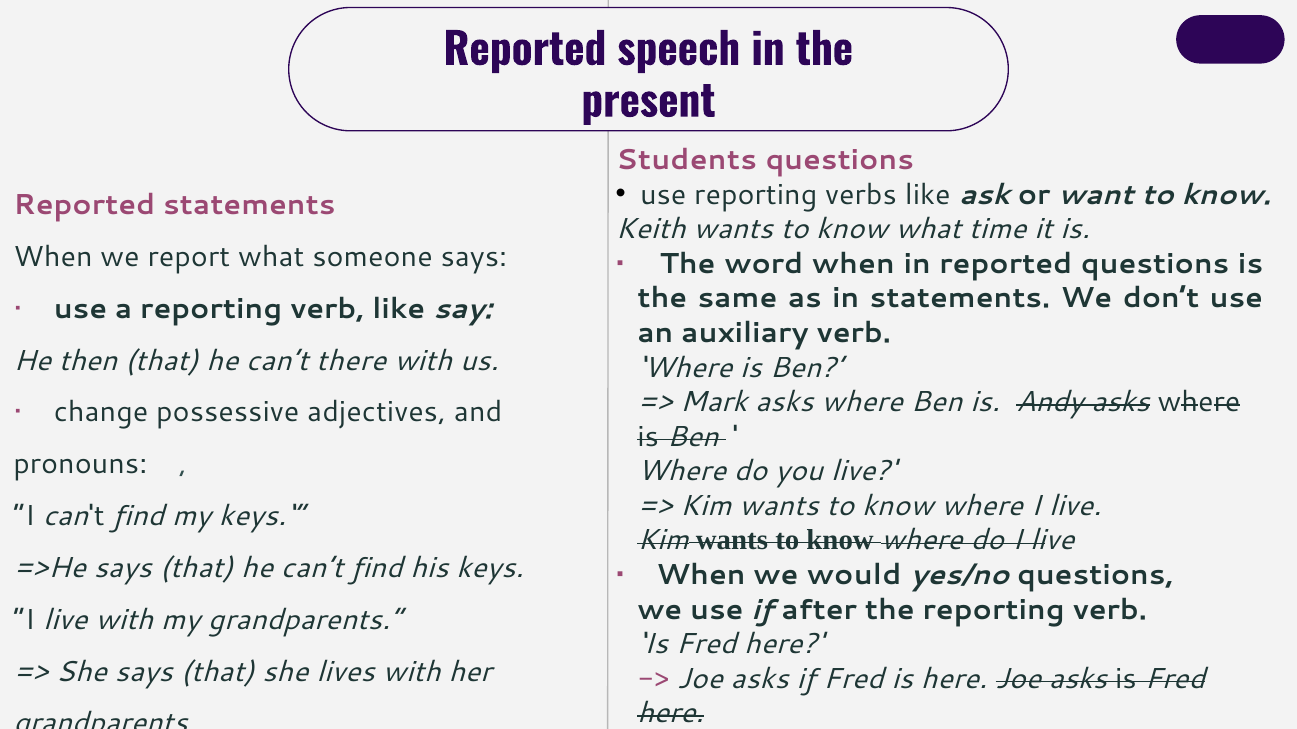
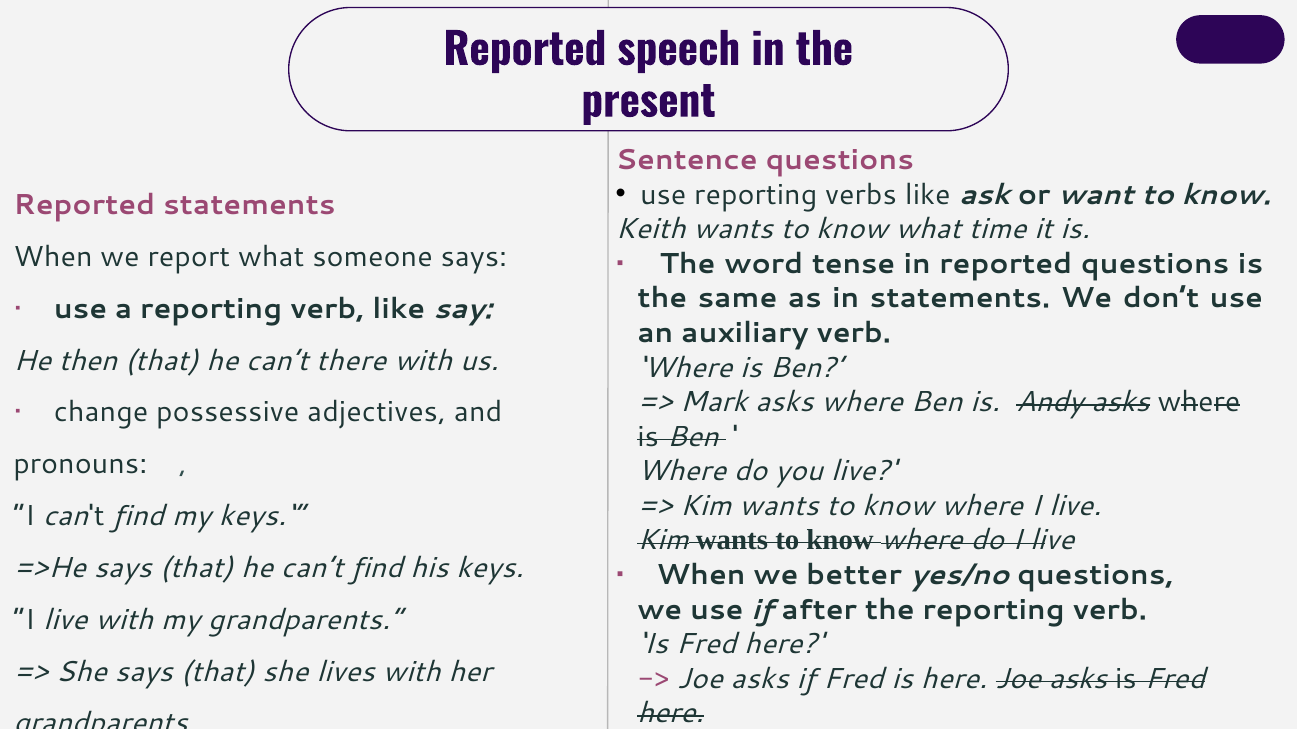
Students: Students -> Sentence
word when: when -> tense
would: would -> better
